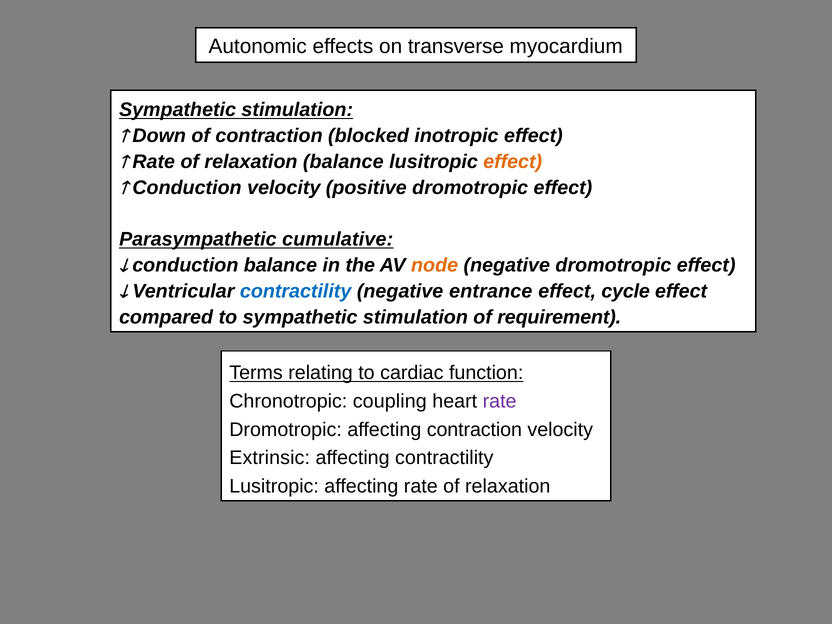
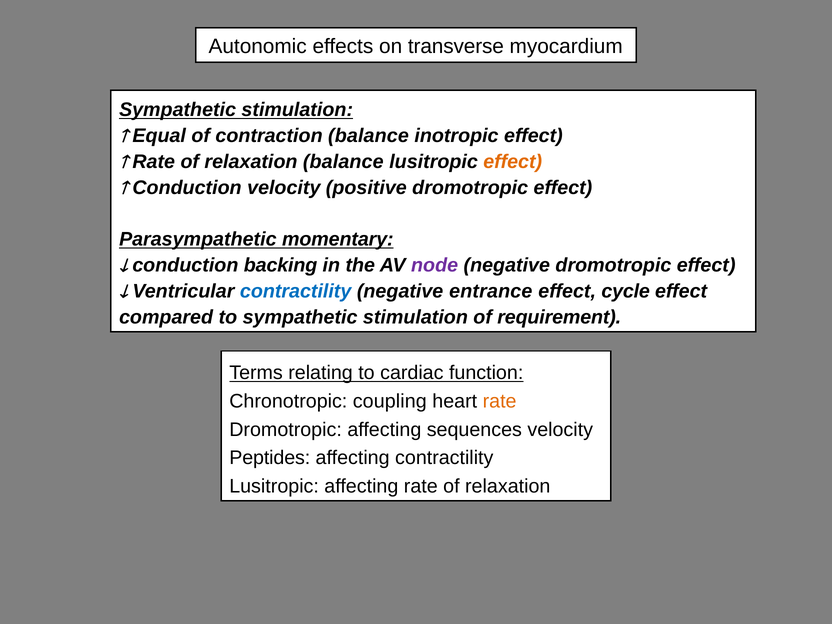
Down: Down -> Equal
contraction blocked: blocked -> balance
cumulative: cumulative -> momentary
conduction balance: balance -> backing
node colour: orange -> purple
rate at (500, 401) colour: purple -> orange
affecting contraction: contraction -> sequences
Extrinsic: Extrinsic -> Peptides
